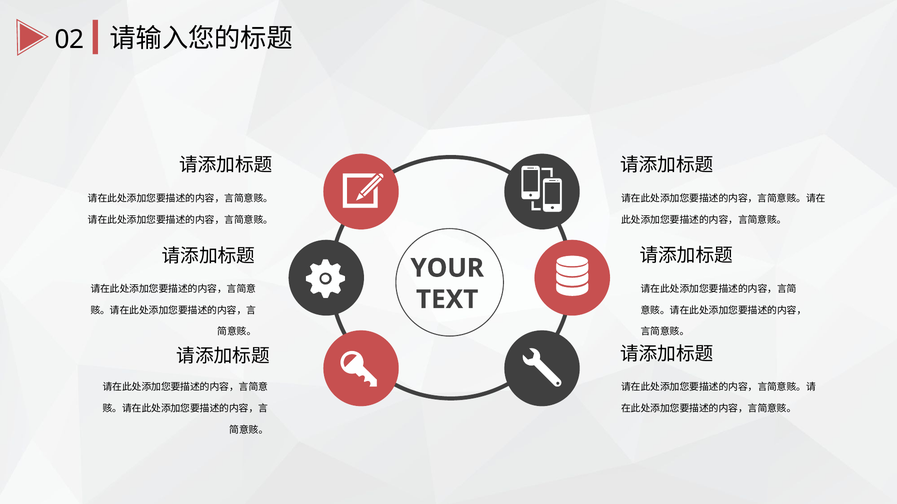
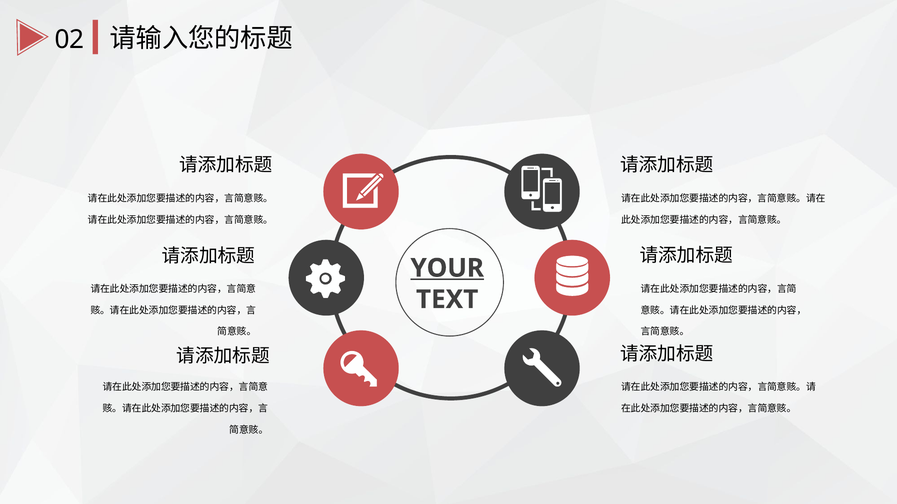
YOUR underline: none -> present
